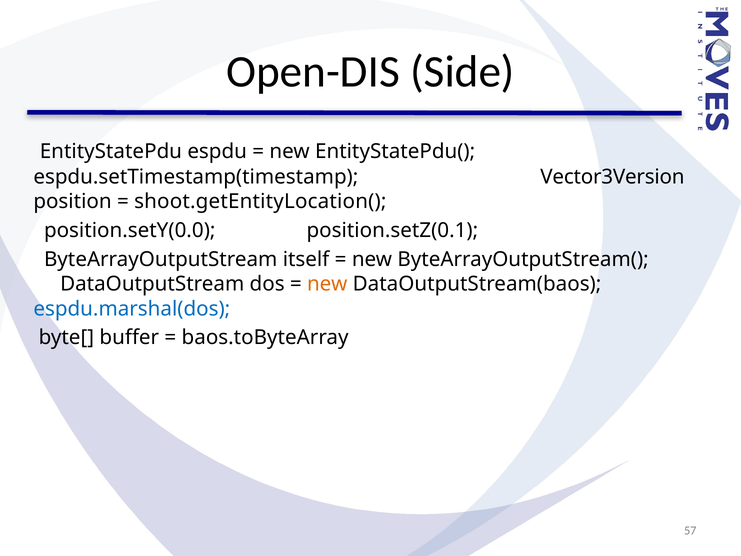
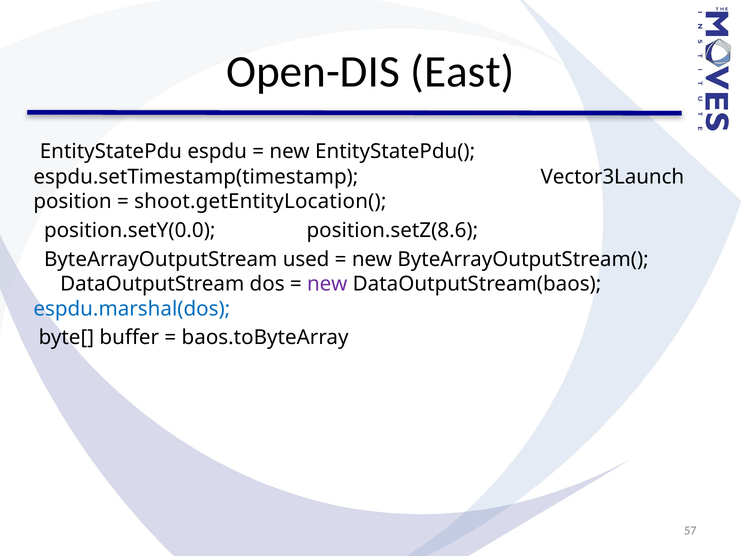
Side: Side -> East
Vector3Version: Vector3Version -> Vector3Launch
position.setZ(0.1: position.setZ(0.1 -> position.setZ(8.6
itself: itself -> used
new at (327, 284) colour: orange -> purple
